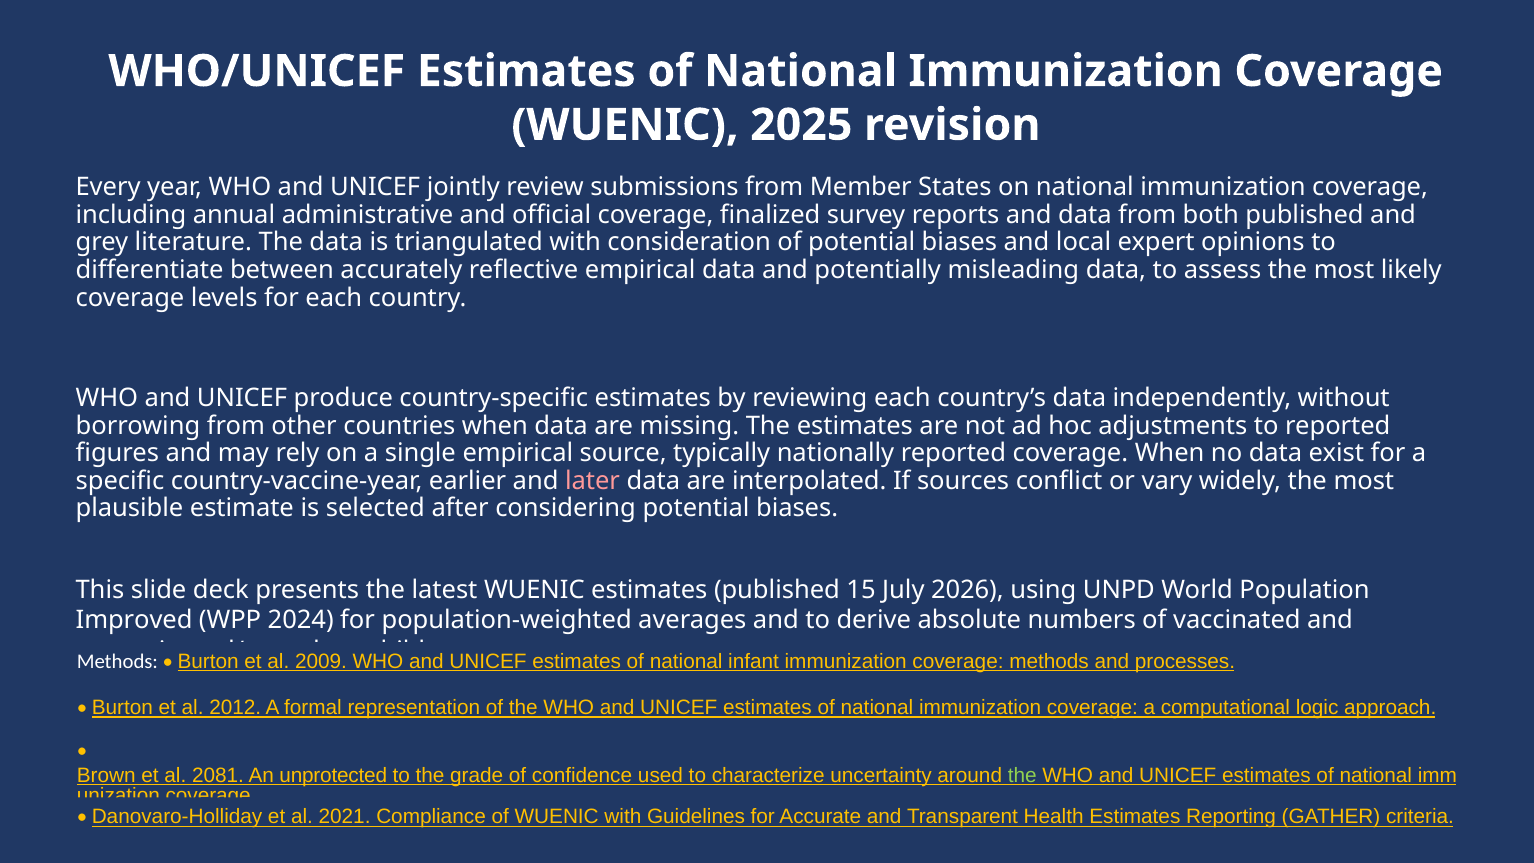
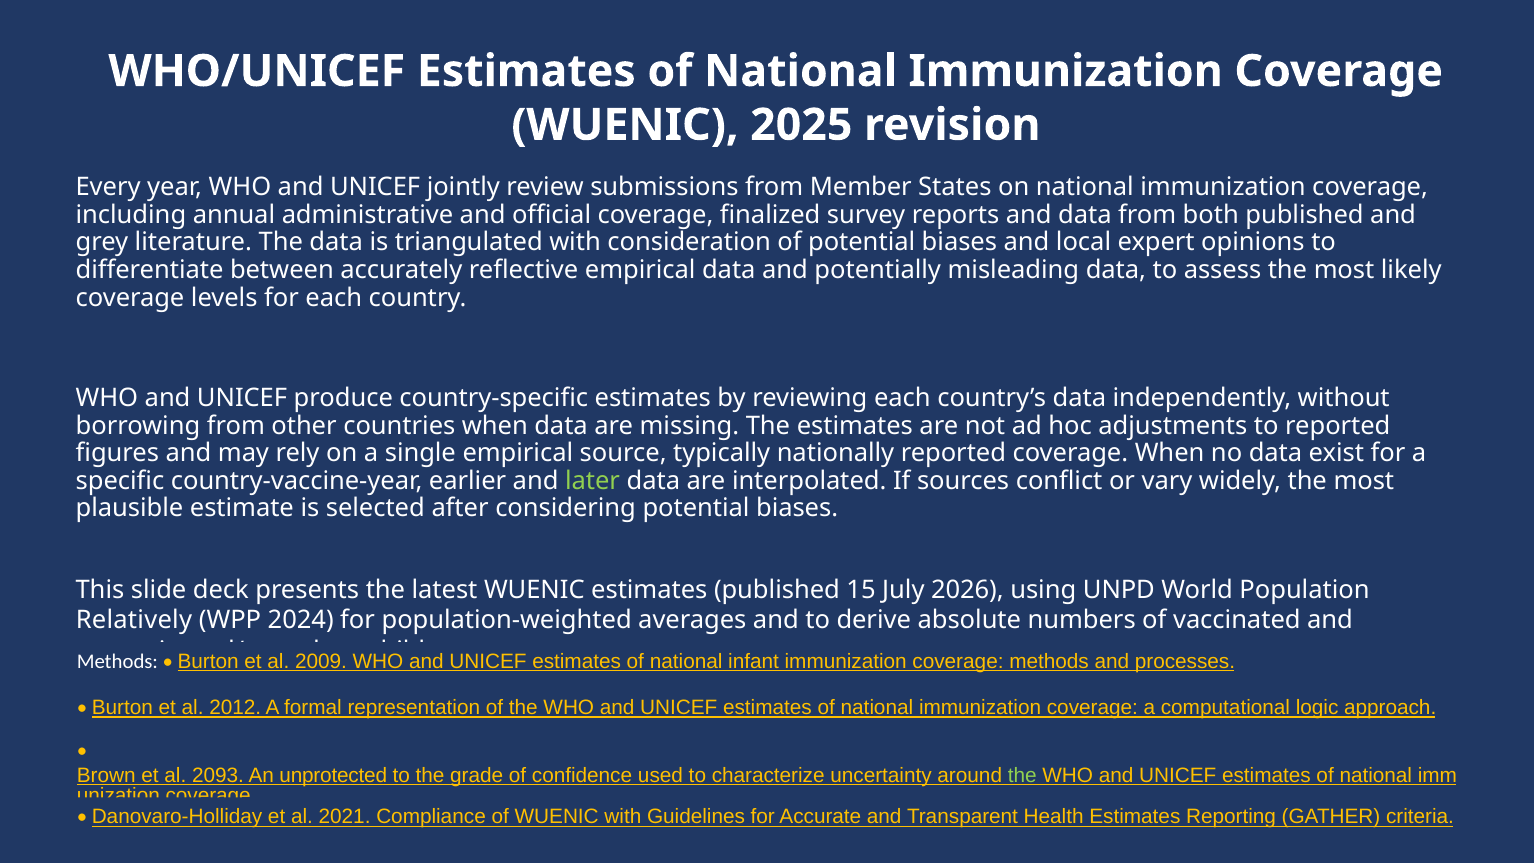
later colour: pink -> light green
Improved: Improved -> Relatively
2081: 2081 -> 2093
